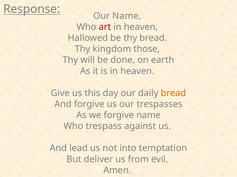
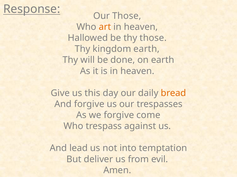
Our Name: Name -> Those
art colour: red -> orange
thy bread: bread -> those
kingdom those: those -> earth
forgive name: name -> come
